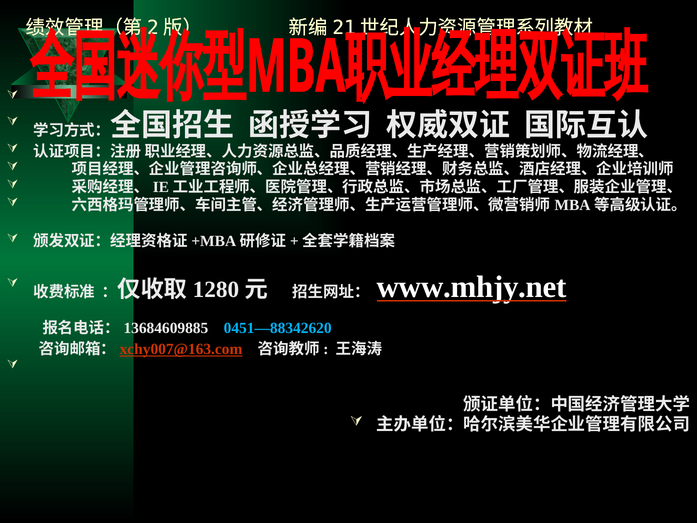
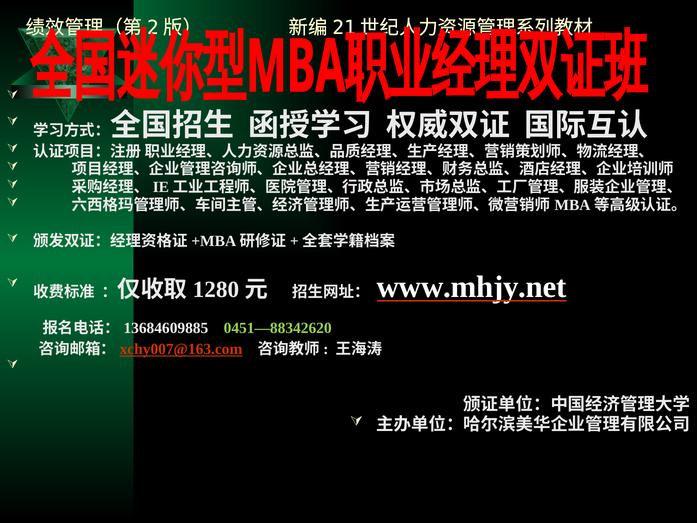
0451—88342620 colour: light blue -> light green
